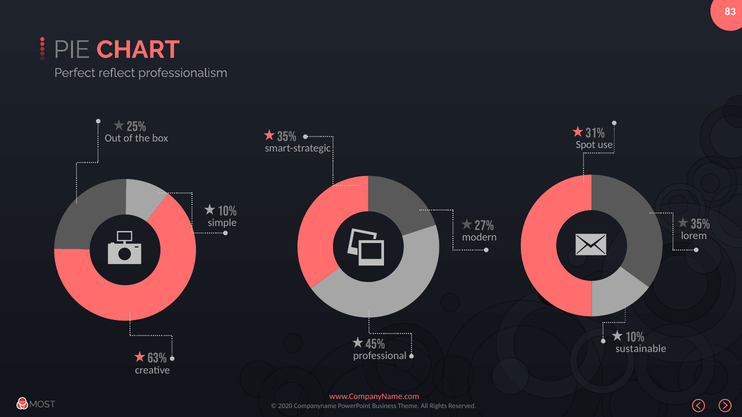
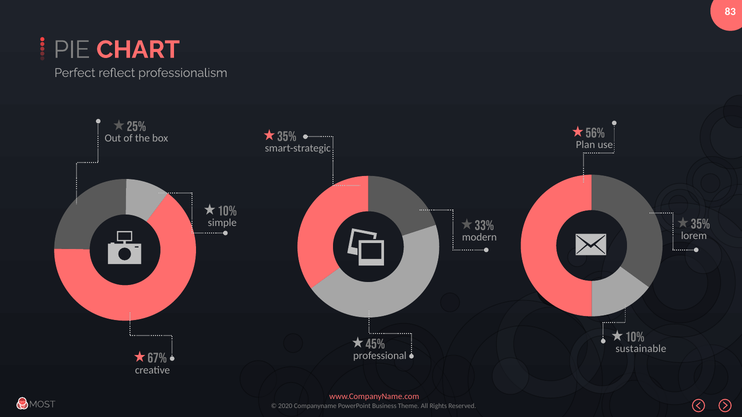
31%: 31% -> 56%
Spot: Spot -> Plan
27%: 27% -> 33%
63%: 63% -> 67%
